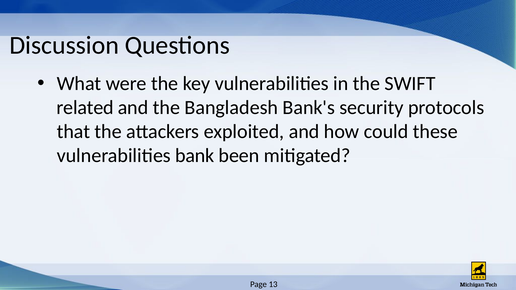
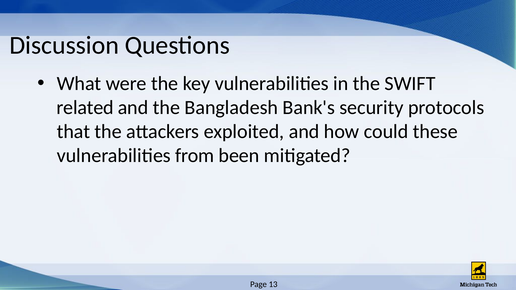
bank: bank -> from
